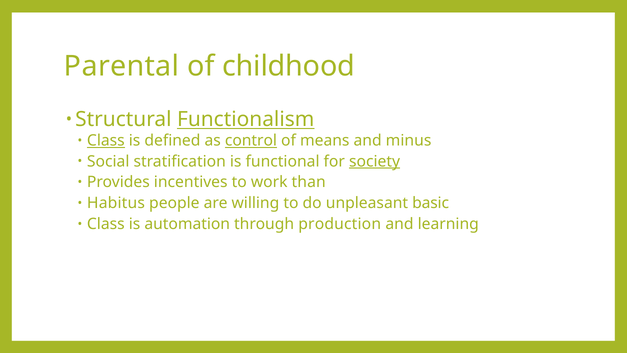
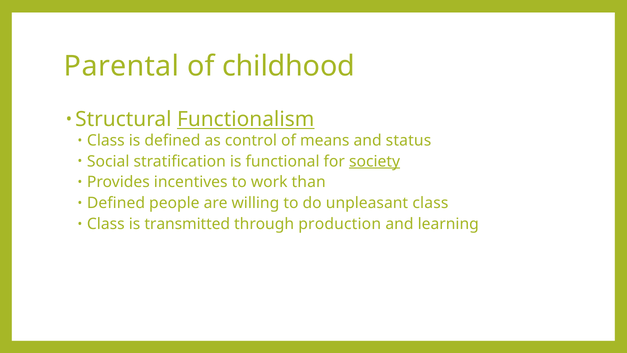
Class at (106, 140) underline: present -> none
control underline: present -> none
minus: minus -> status
Habitus at (116, 203): Habitus -> Defined
unpleasant basic: basic -> class
automation: automation -> transmitted
